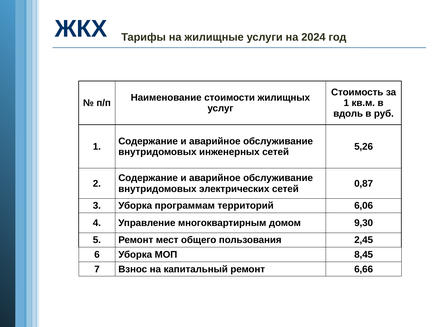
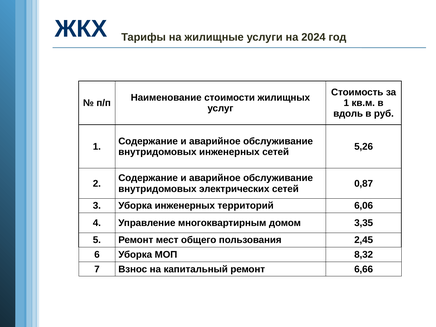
Уборка программам: программам -> инженерных
9,30: 9,30 -> 3,35
8,45: 8,45 -> 8,32
